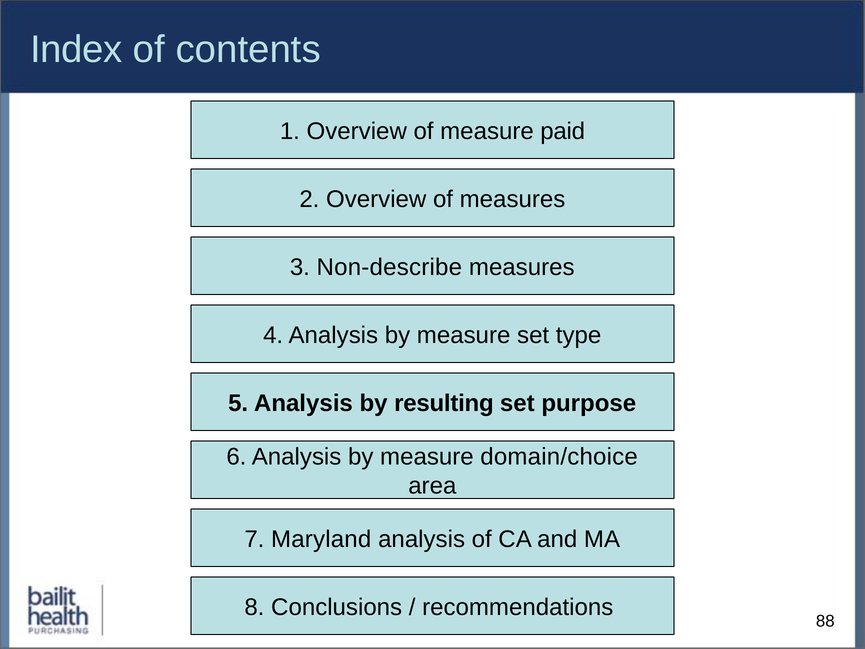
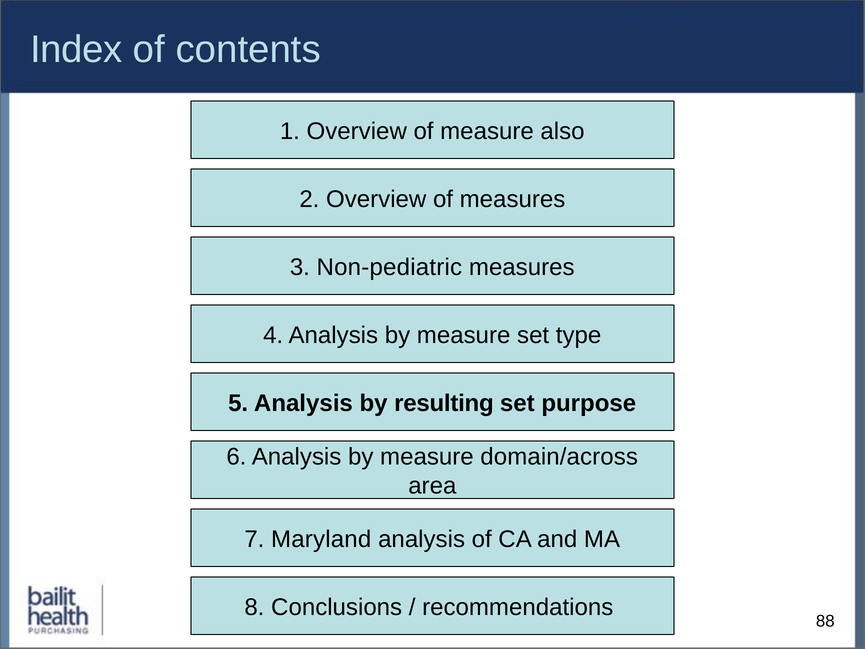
paid: paid -> also
Non-describe: Non-describe -> Non-pediatric
domain/choice: domain/choice -> domain/across
